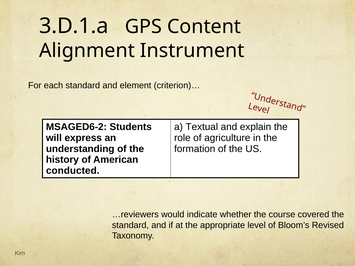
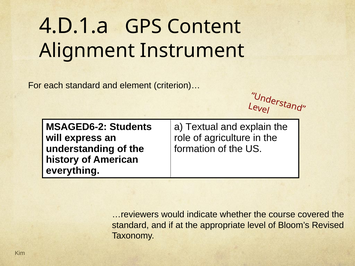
3.D.1.a: 3.D.1.a -> 4.D.1.a
conducted: conducted -> everything
